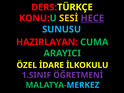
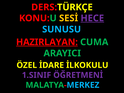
HAZIRLAYAN underline: none -> present
